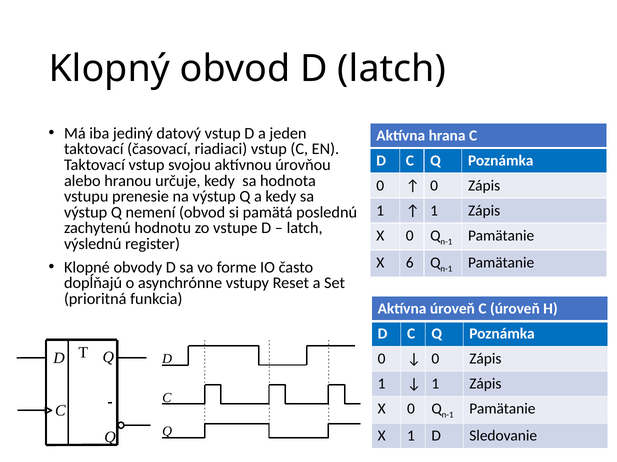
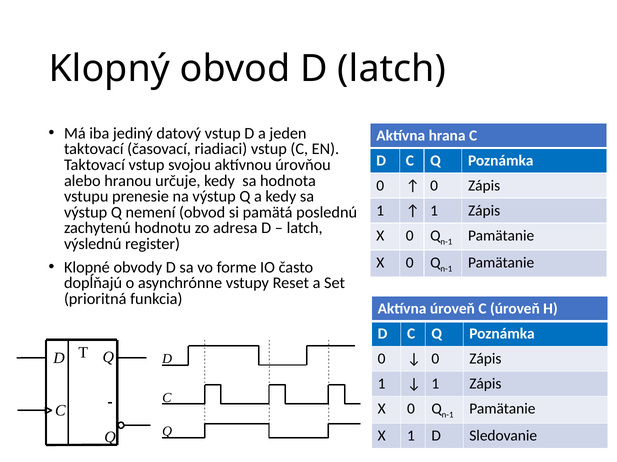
vstupe: vstupe -> adresa
6 at (410, 263): 6 -> 0
